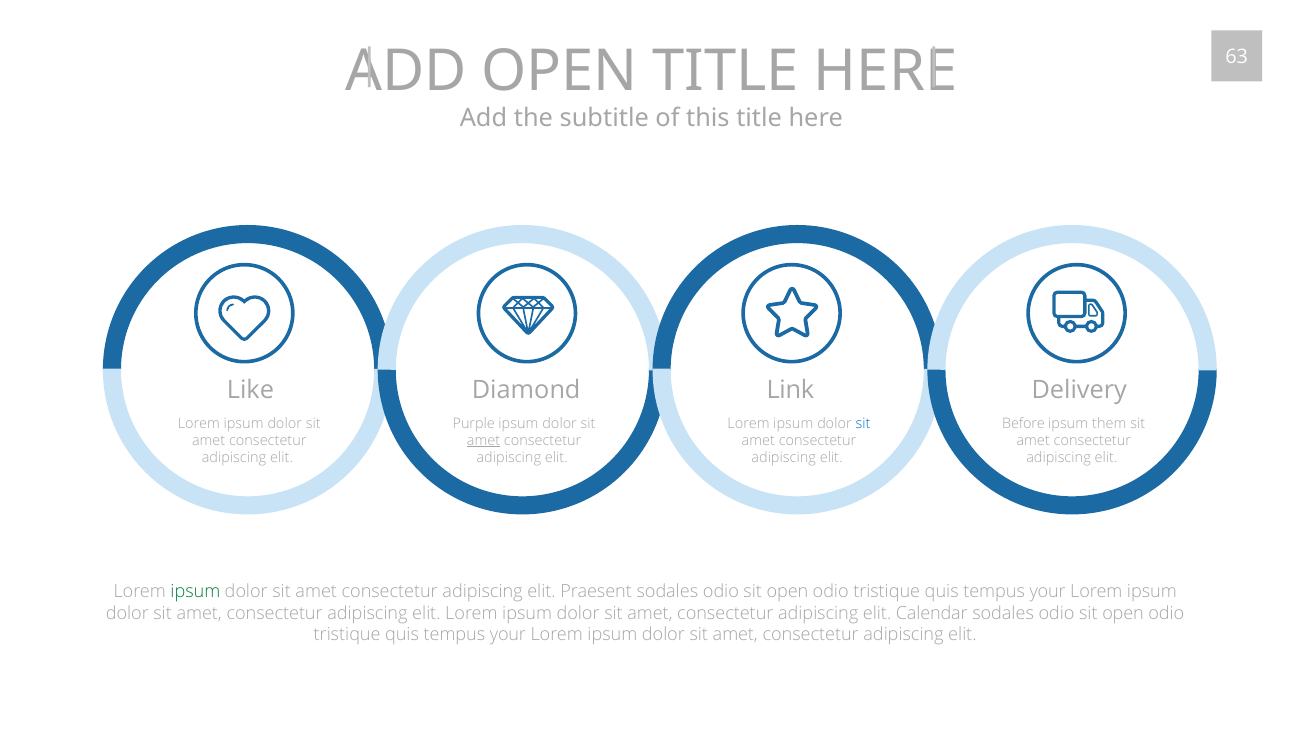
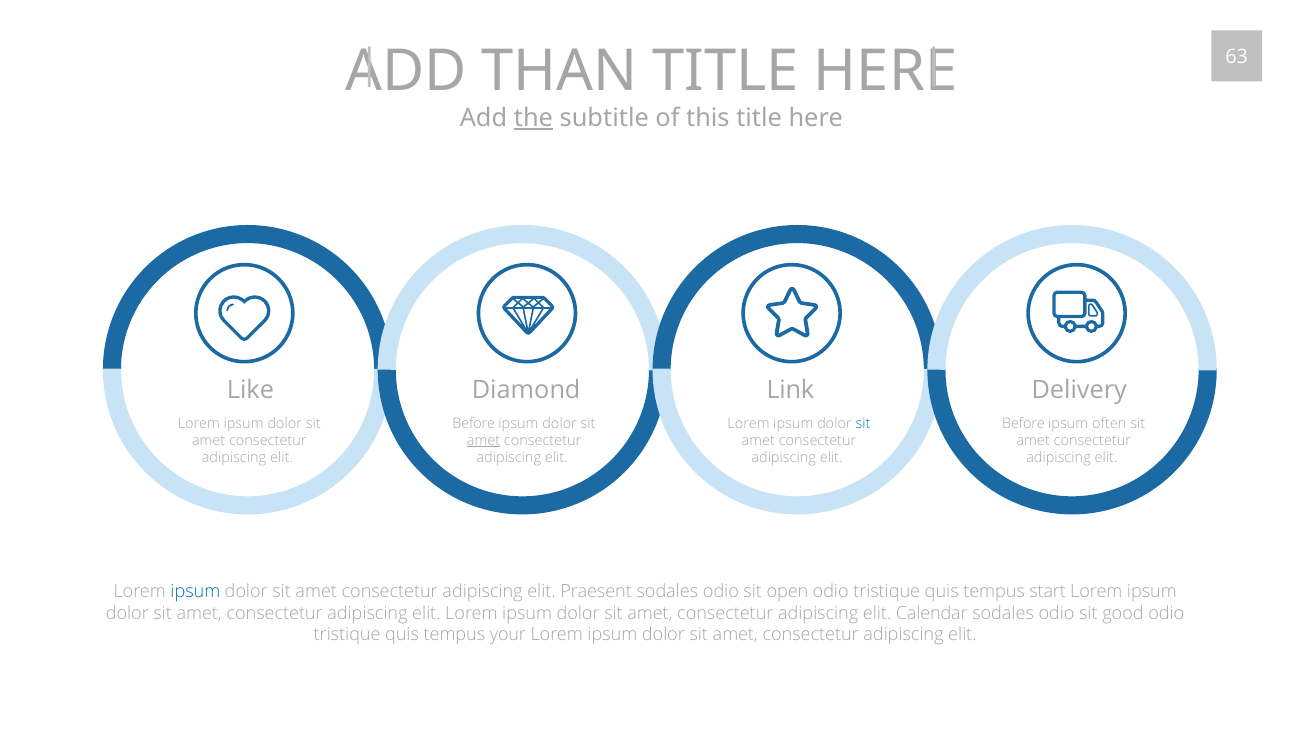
ADD OPEN: OPEN -> THAN
the underline: none -> present
Purple at (474, 423): Purple -> Before
them: them -> often
ipsum at (195, 591) colour: green -> blue
your at (1048, 591): your -> start
open at (1123, 613): open -> good
